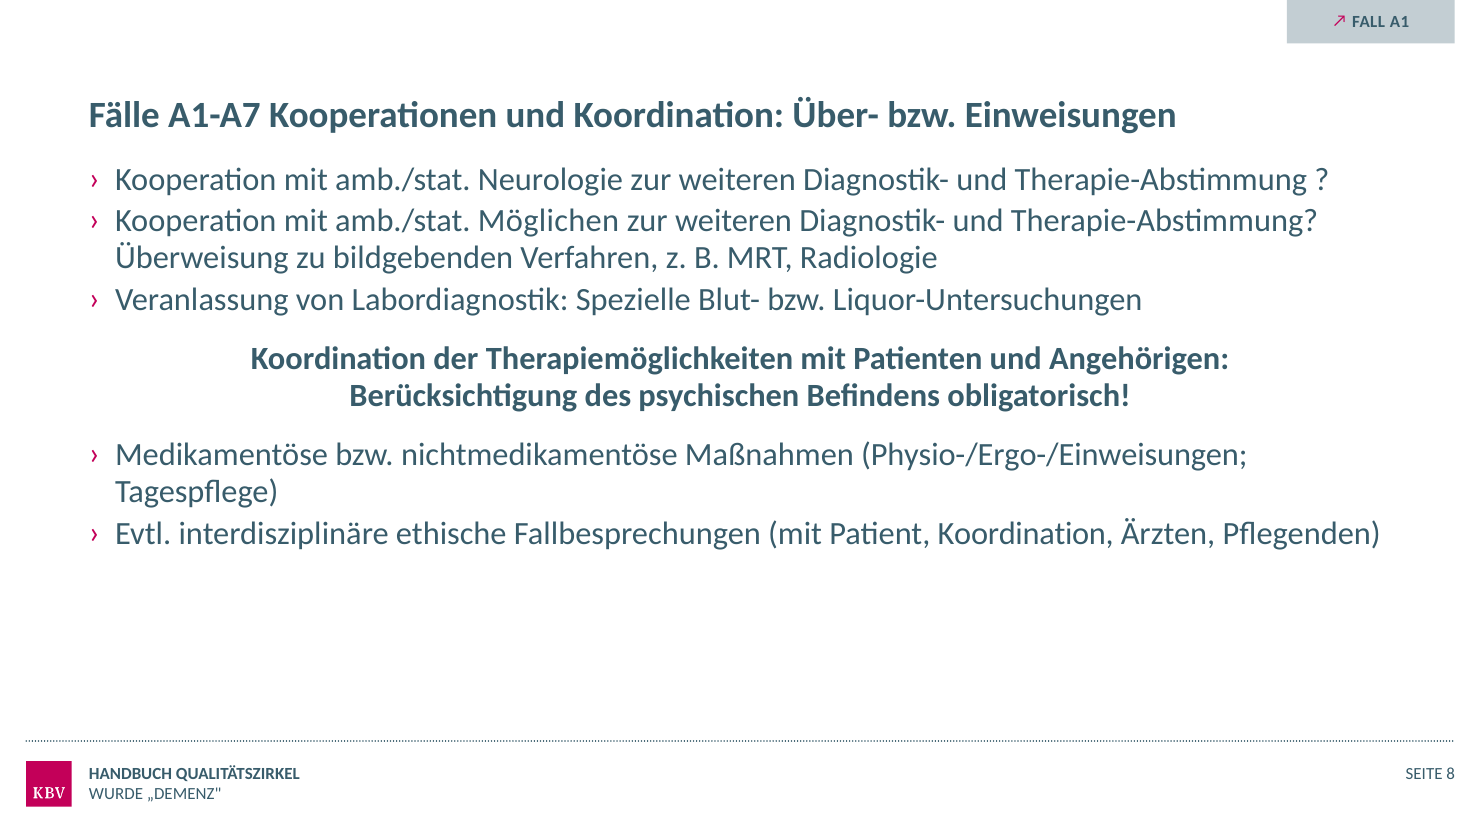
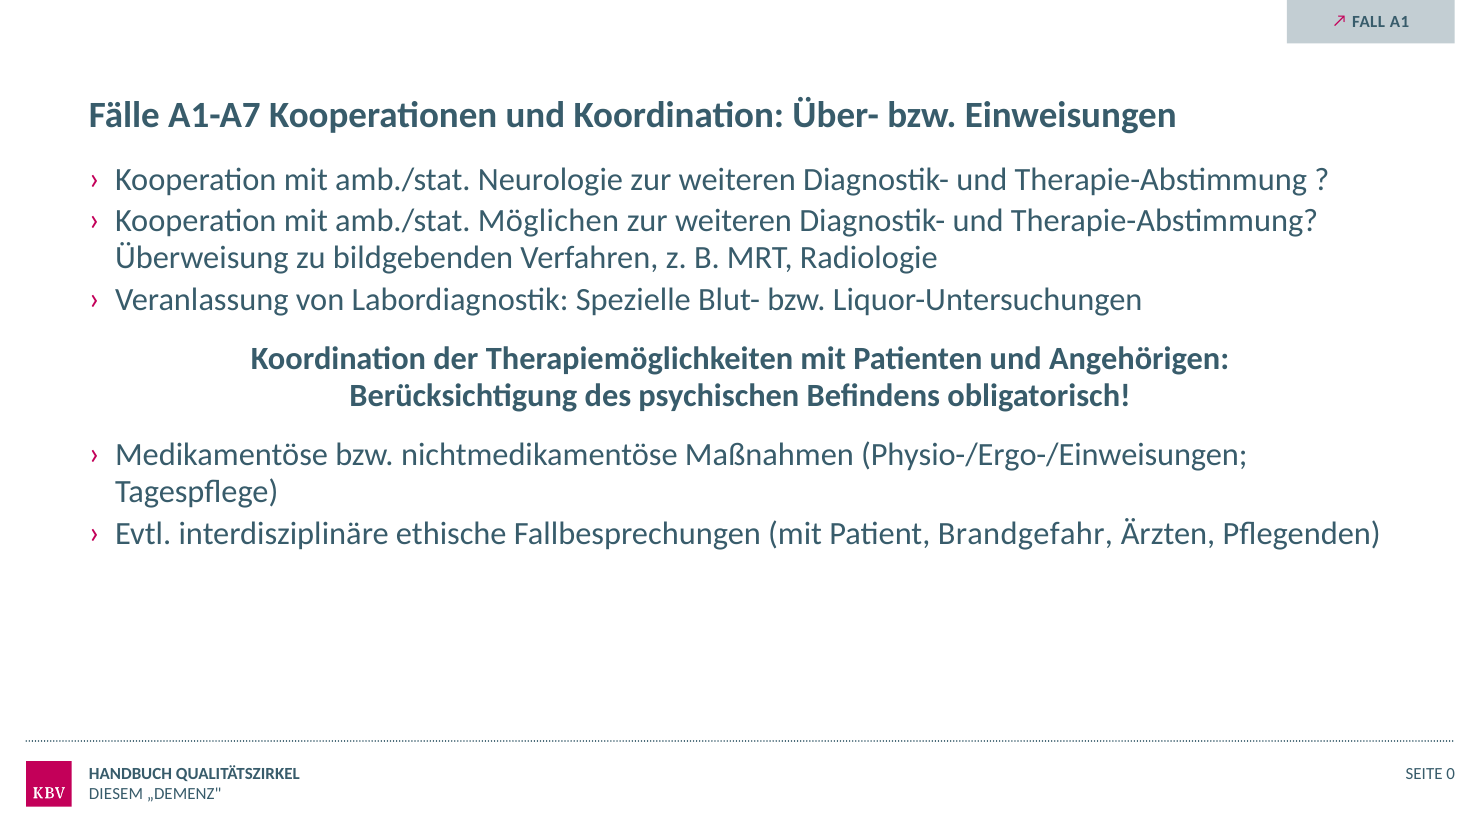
Patient Koordination: Koordination -> Brandgefahr
8: 8 -> 0
WURDE: WURDE -> DIESEM
